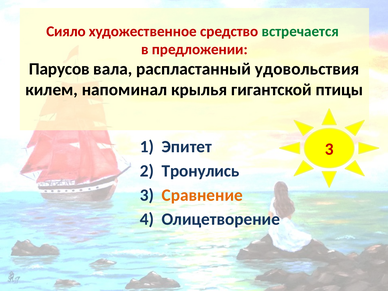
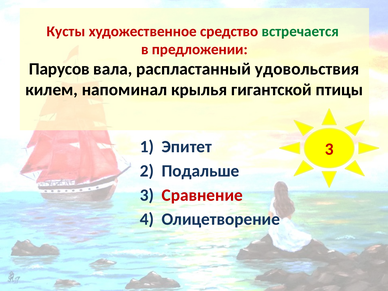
Сияло: Сияло -> Кусты
Тронулись: Тронулись -> Подальше
Сравнение colour: orange -> red
